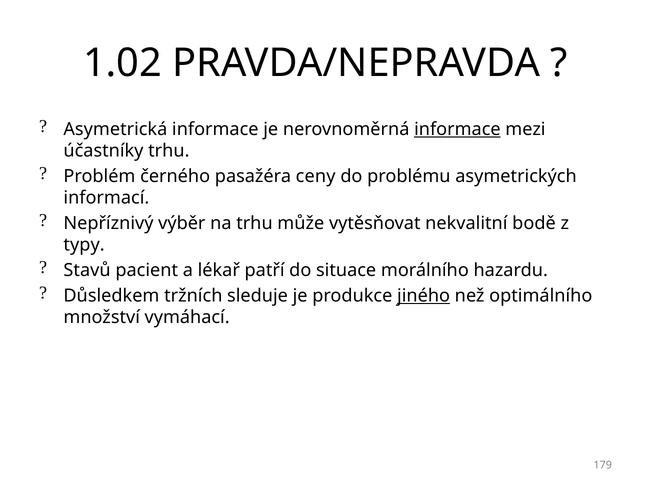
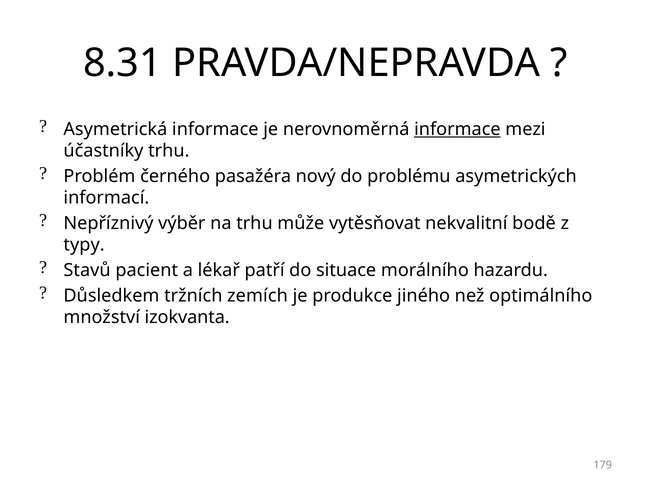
1.02: 1.02 -> 8.31
ceny: ceny -> nový
sleduje: sleduje -> zemích
jiného underline: present -> none
vymáhací: vymáhací -> izokvanta
